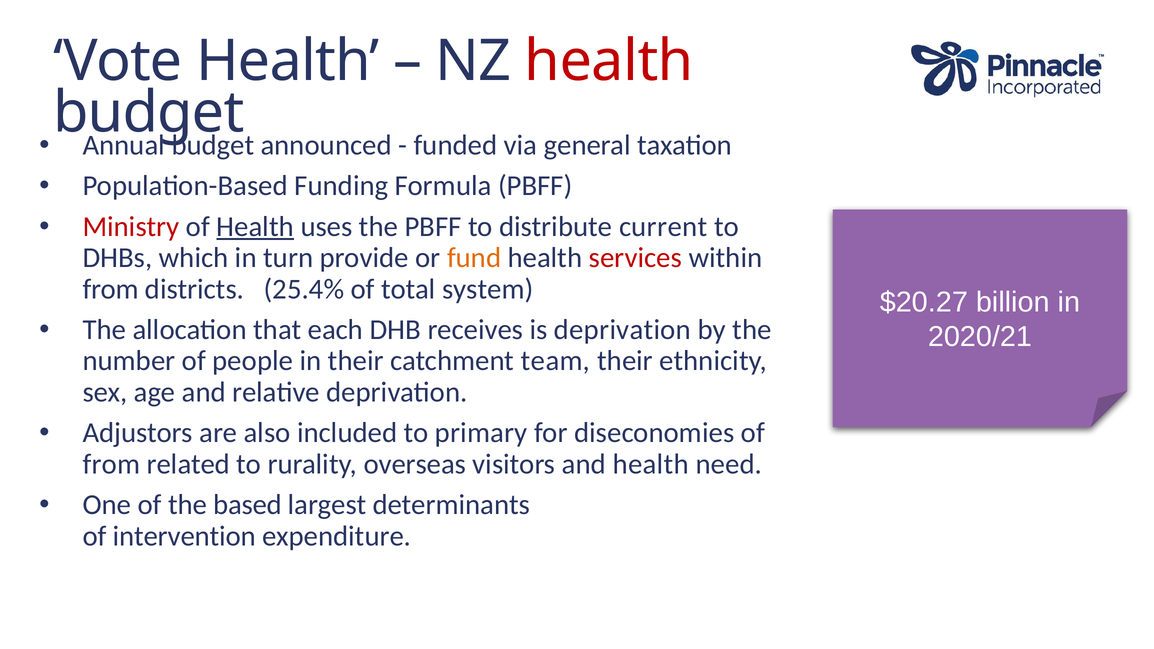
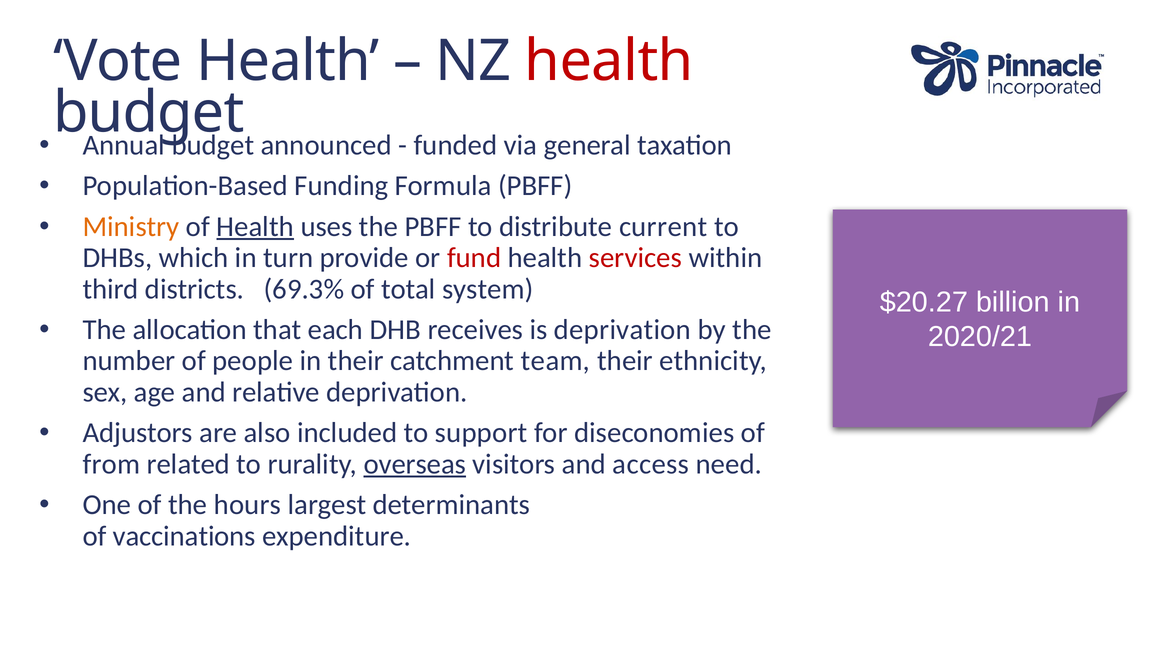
Ministry colour: red -> orange
fund colour: orange -> red
from at (111, 289): from -> third
25.4%: 25.4% -> 69.3%
primary: primary -> support
overseas underline: none -> present
and health: health -> access
based: based -> hours
intervention: intervention -> vaccinations
